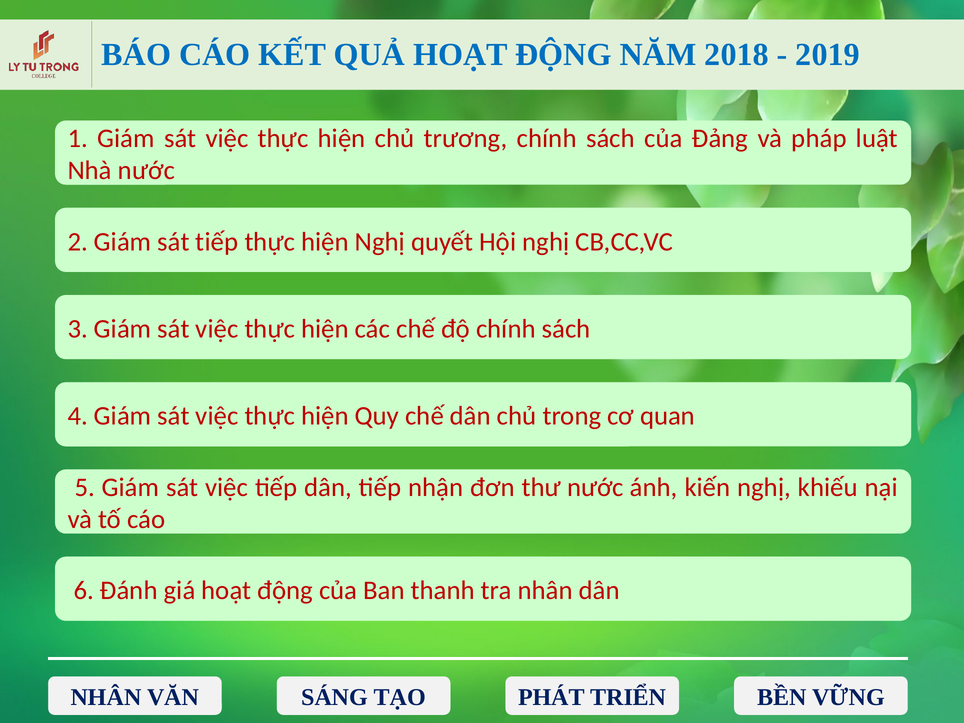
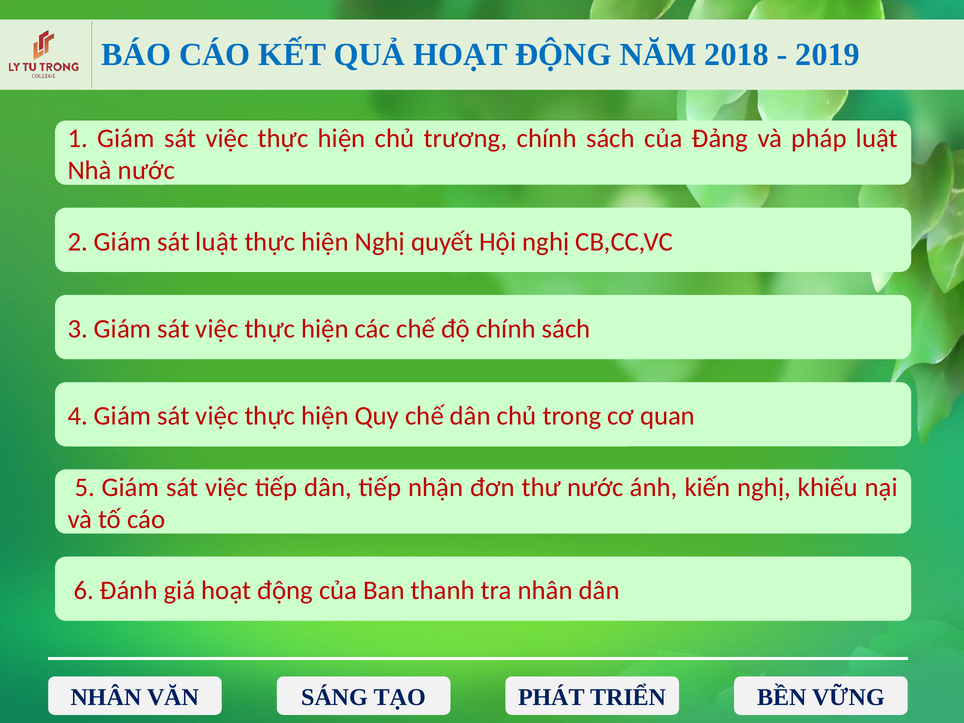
sát tiếp: tiếp -> luật
